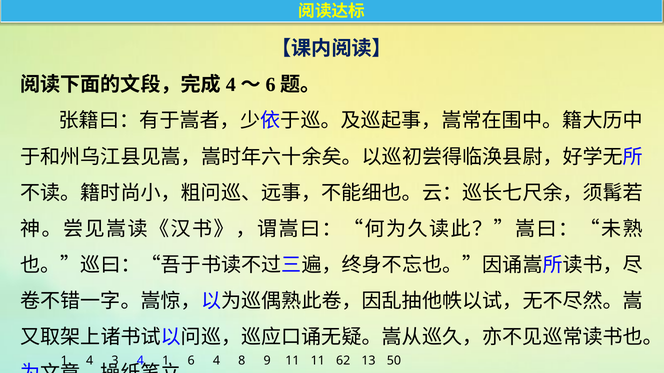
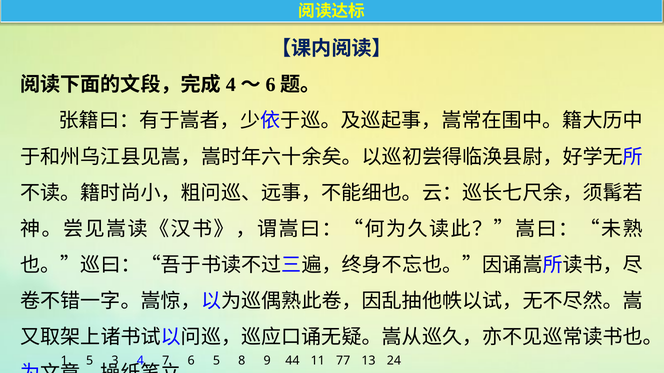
1 4: 4 -> 5
4 1: 1 -> 7
6 4: 4 -> 5
9 11: 11 -> 44
62: 62 -> 77
50: 50 -> 24
